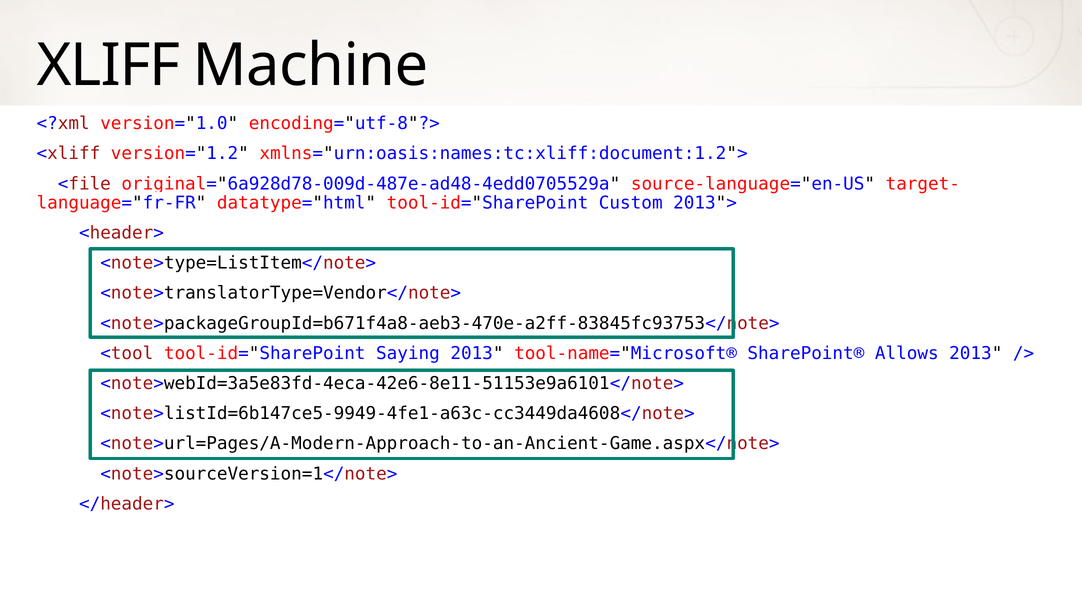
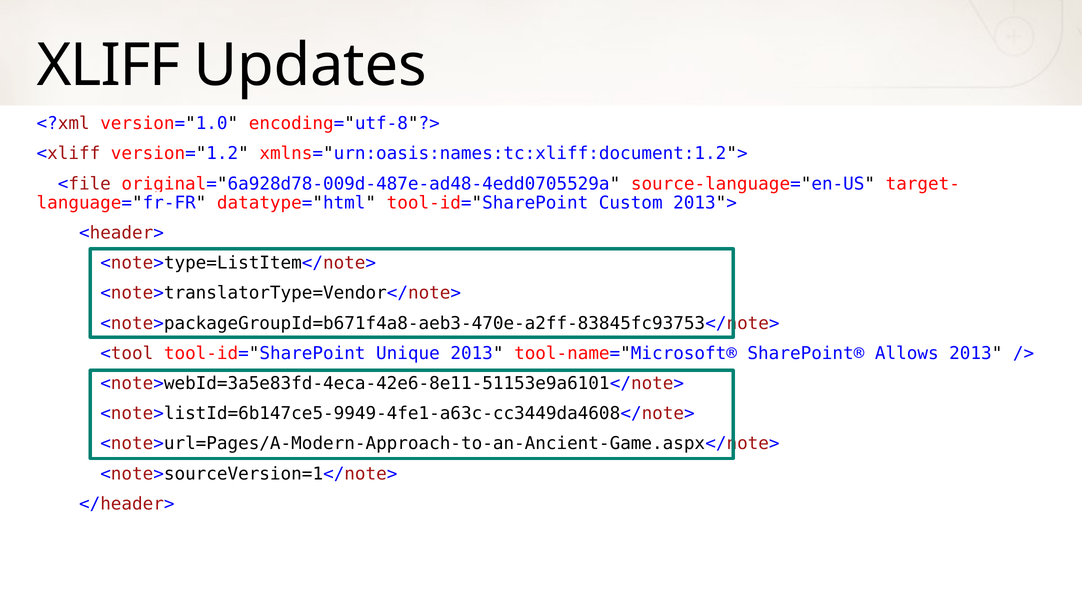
Machine: Machine -> Updates
Saying: Saying -> Unique
